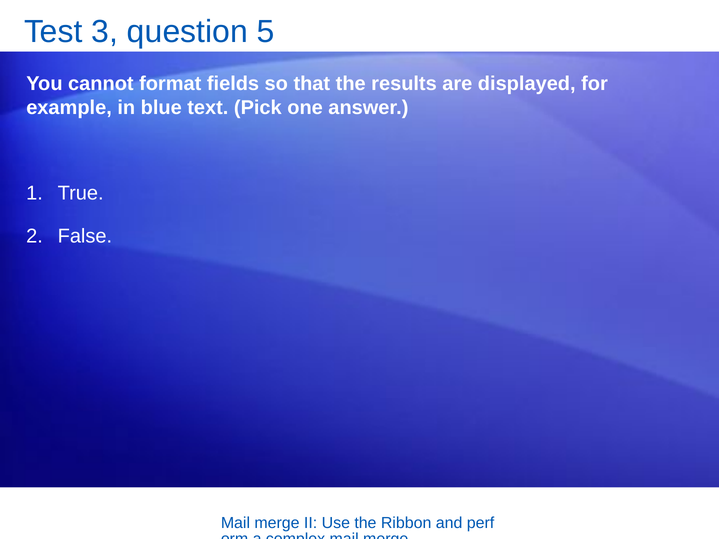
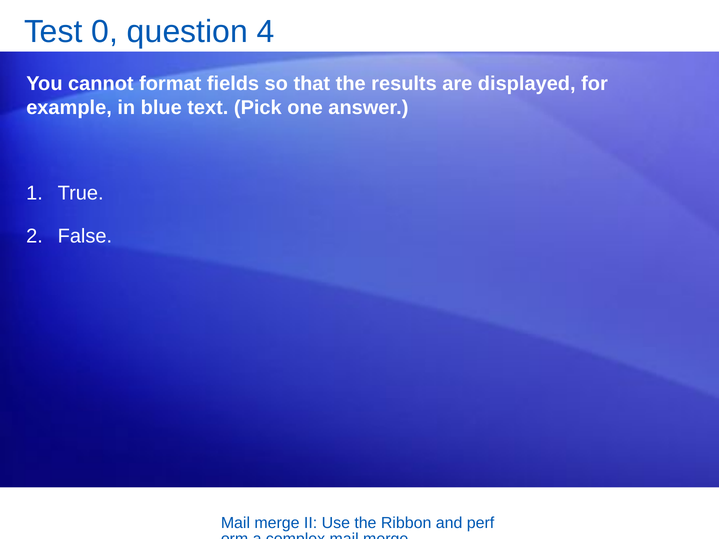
3: 3 -> 0
5: 5 -> 4
